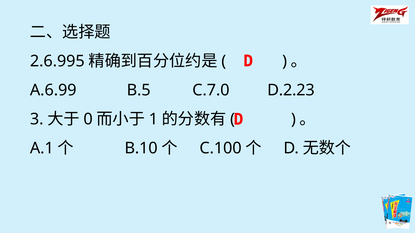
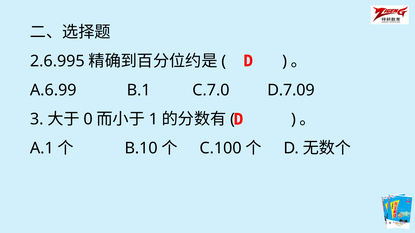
B.5: B.5 -> B.1
D.2.23: D.2.23 -> D.7.09
